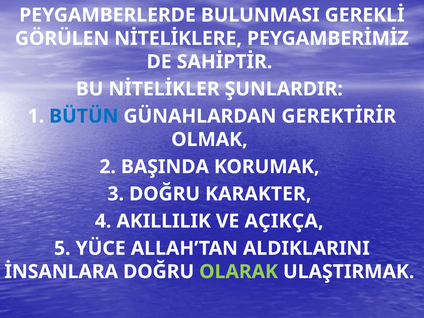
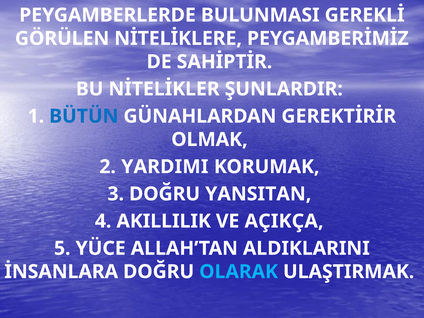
BAŞINDA: BAŞINDA -> YARDIMI
KARAKTER: KARAKTER -> YANSITAN
OLARAK colour: light green -> light blue
